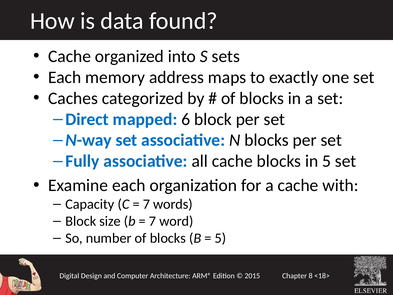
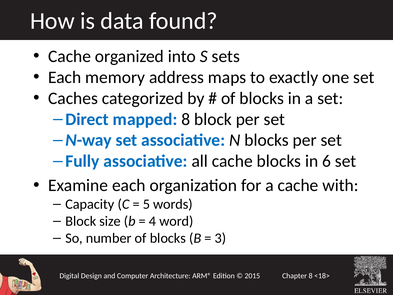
mapped 6: 6 -> 8
in 5: 5 -> 6
7 at (146, 204): 7 -> 5
7 at (153, 221): 7 -> 4
5 at (220, 238): 5 -> 3
